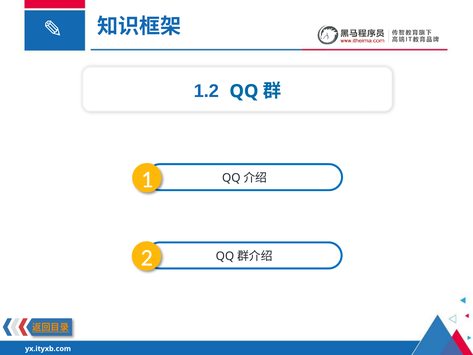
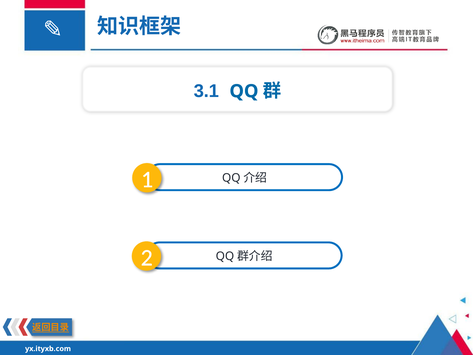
1.2: 1.2 -> 3.1
